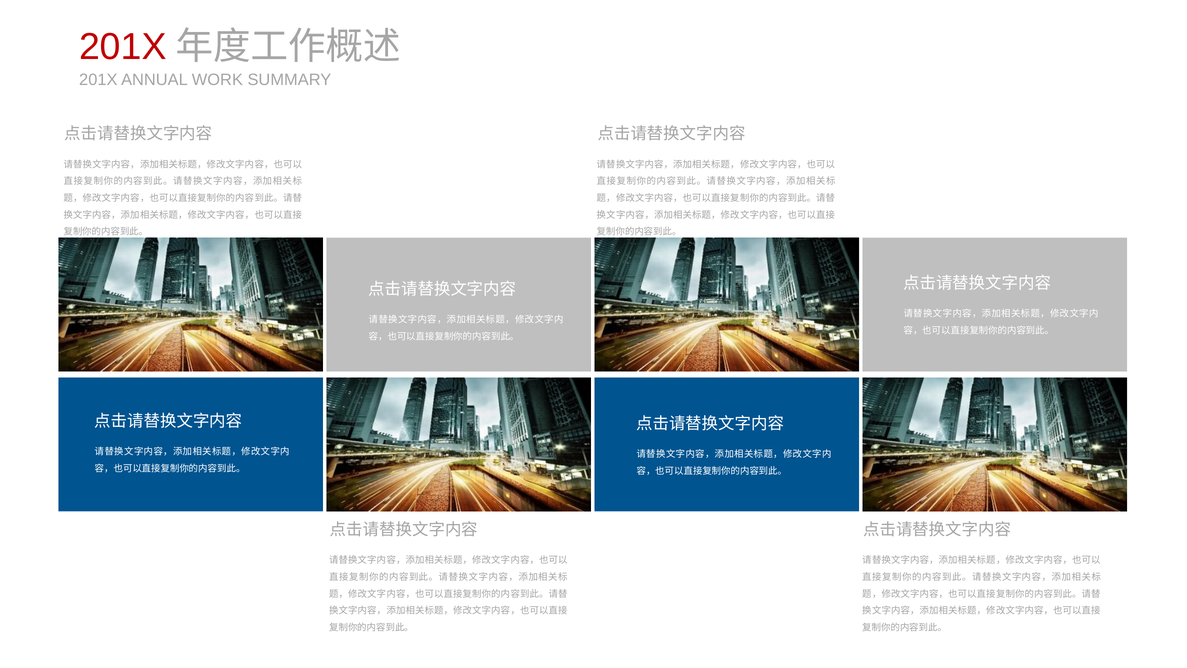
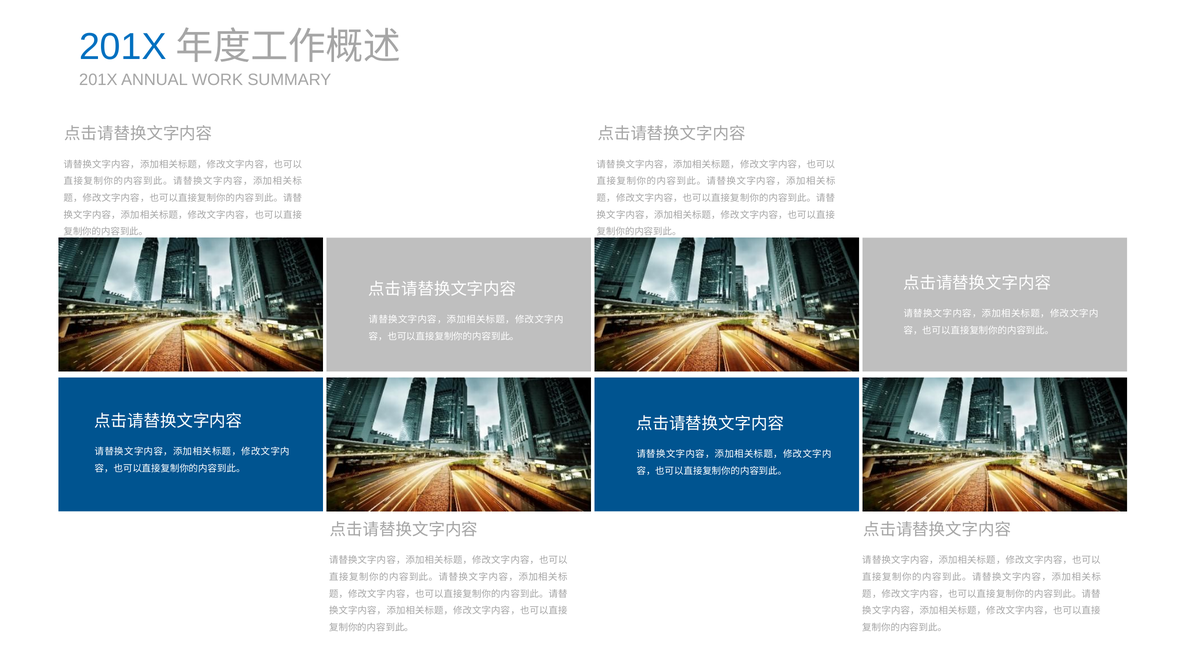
201X at (123, 47) colour: red -> blue
